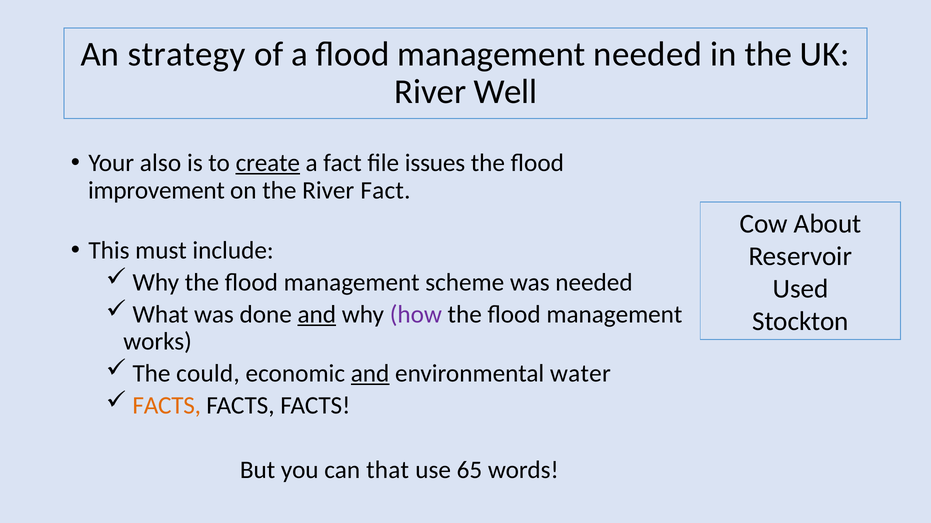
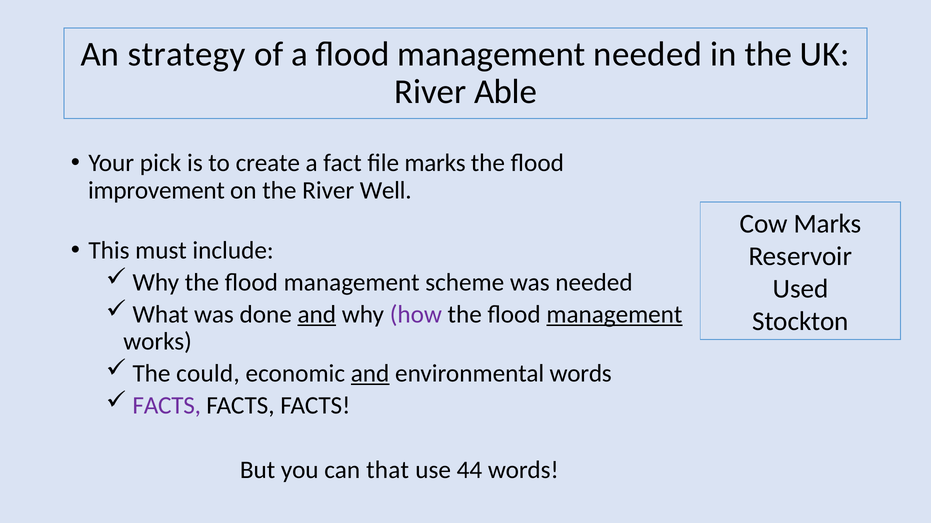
Well: Well -> Able
also: also -> pick
create underline: present -> none
file issues: issues -> marks
River Fact: Fact -> Well
Cow About: About -> Marks
management at (614, 315) underline: none -> present
environmental water: water -> words
FACTS at (167, 406) colour: orange -> purple
65: 65 -> 44
